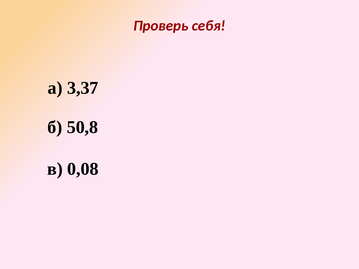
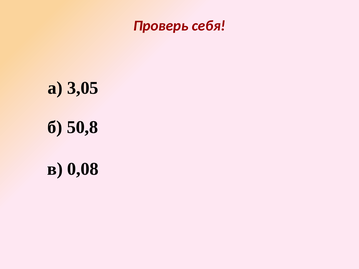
3,37: 3,37 -> 3,05
